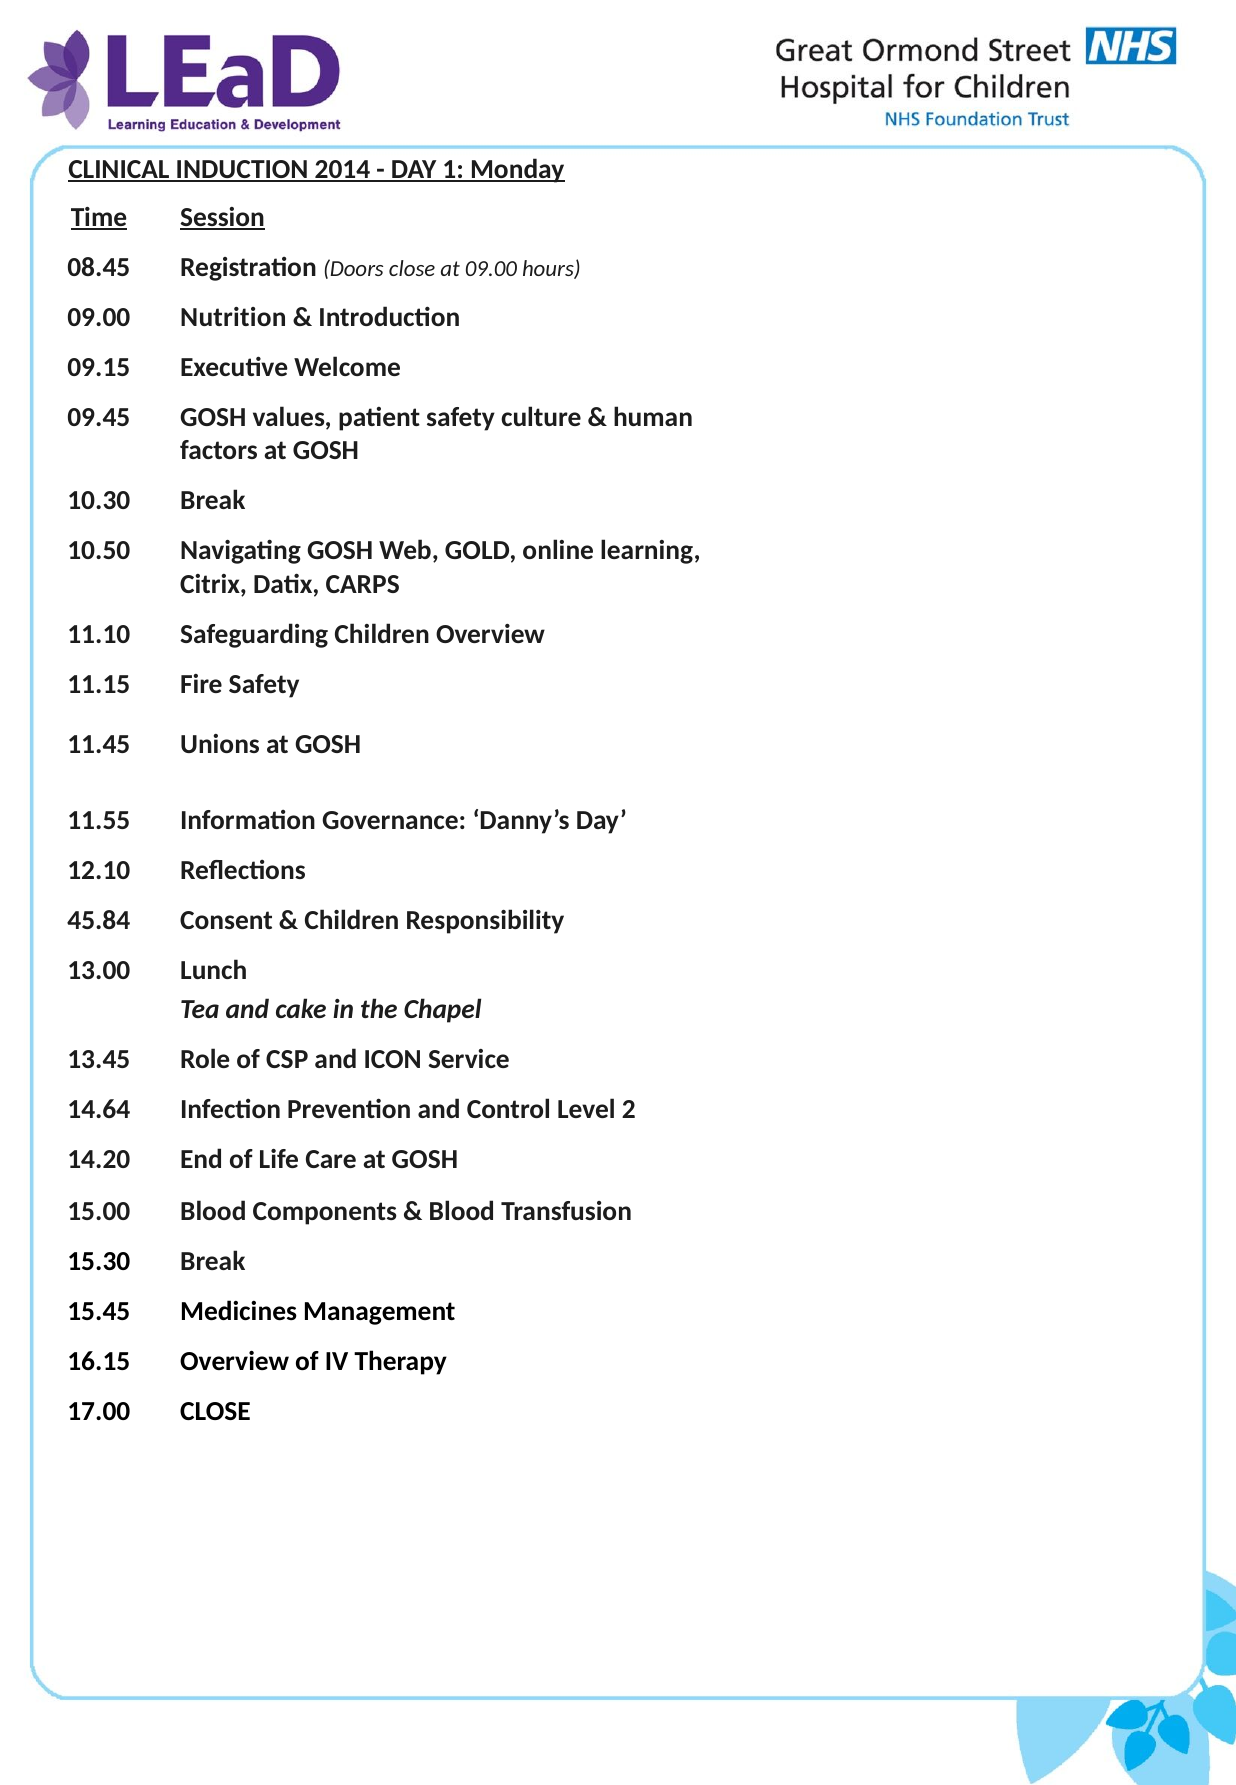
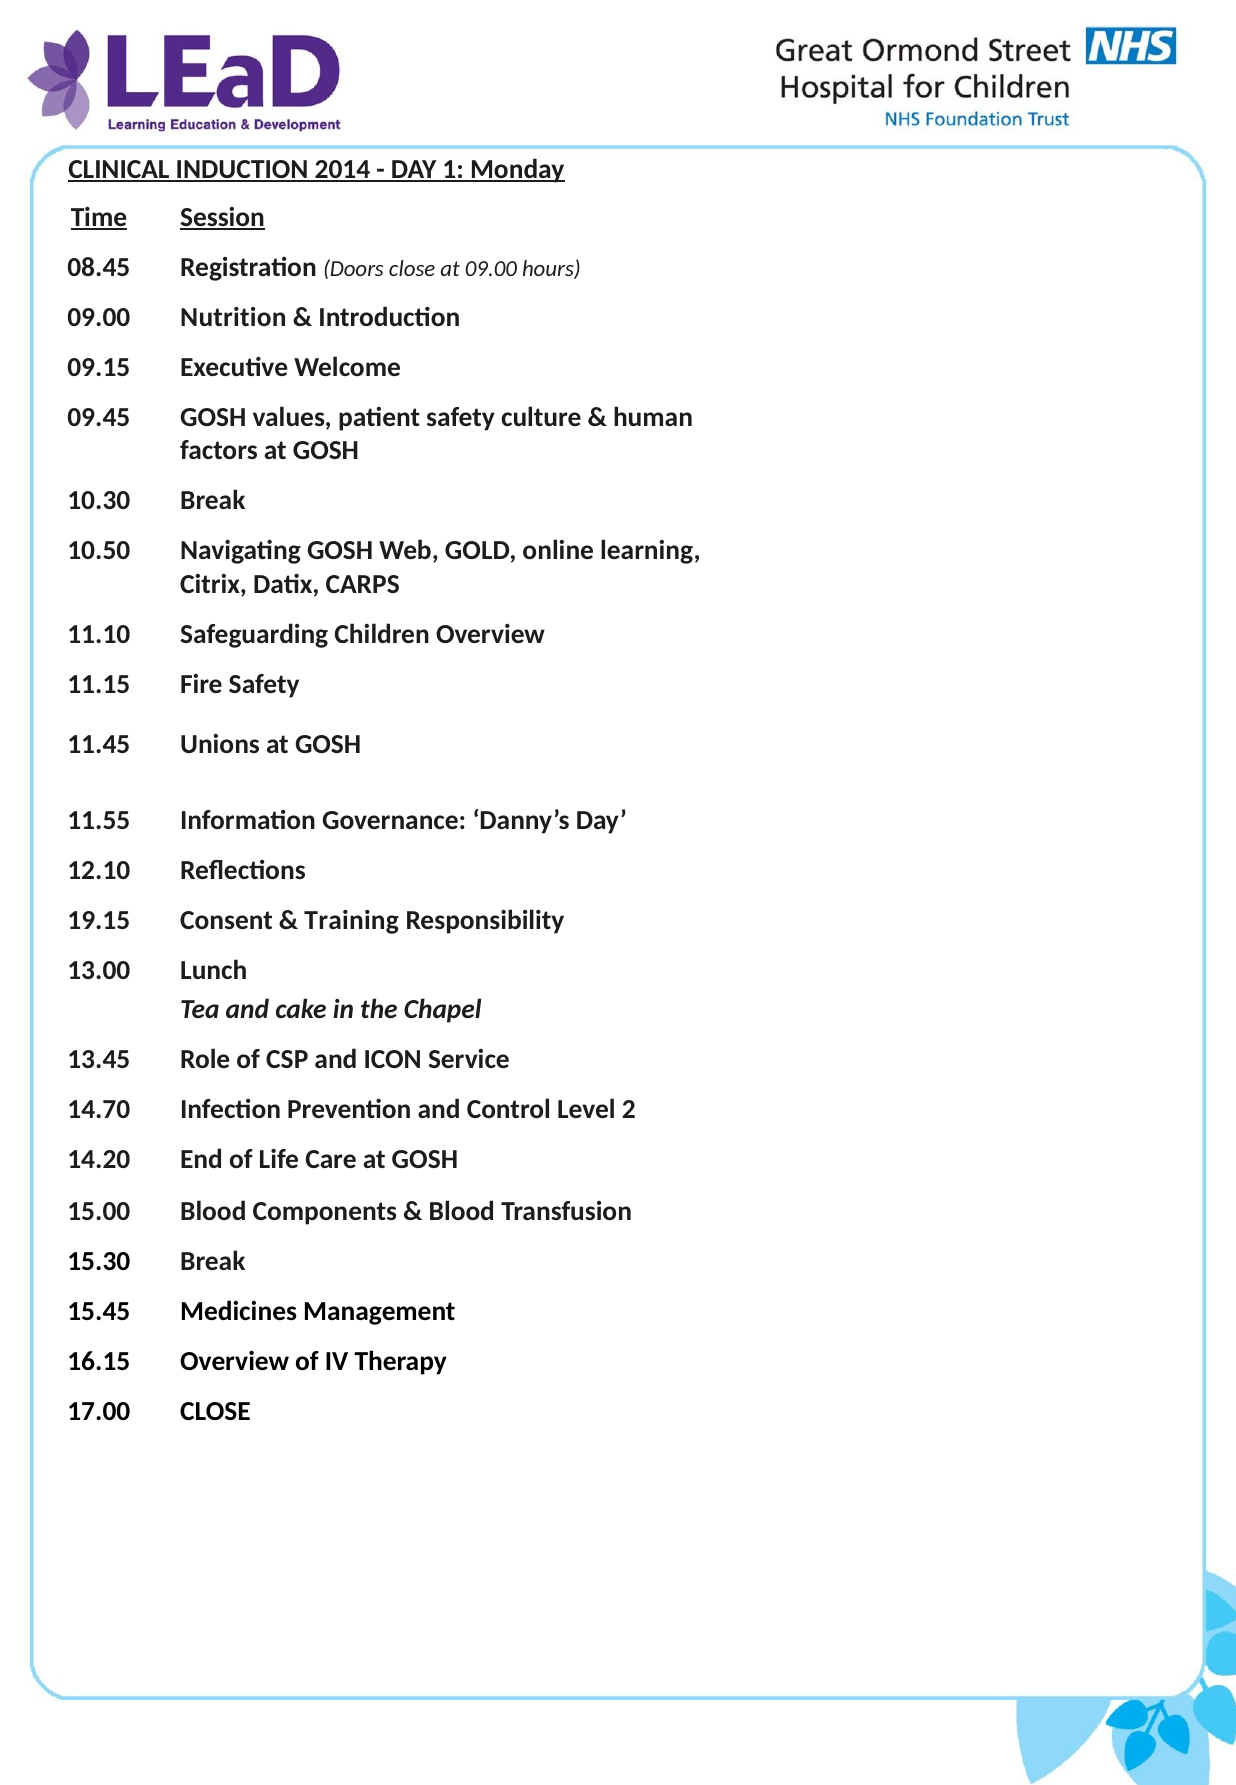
45.84: 45.84 -> 19.15
Children at (352, 921): Children -> Training
14.64: 14.64 -> 14.70
